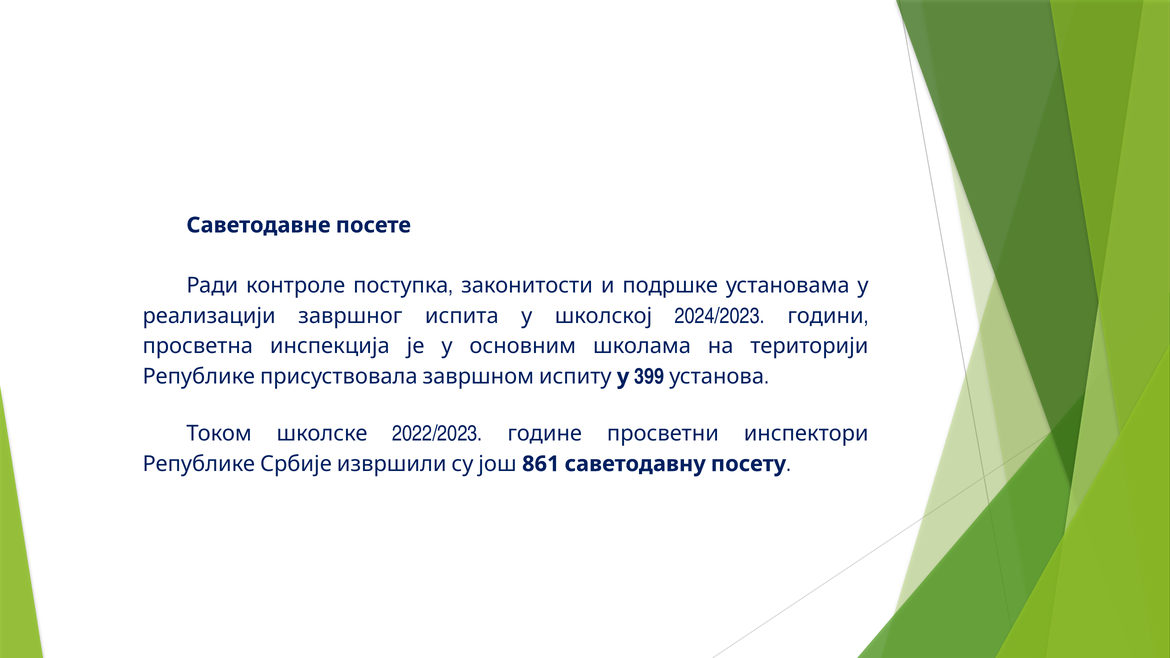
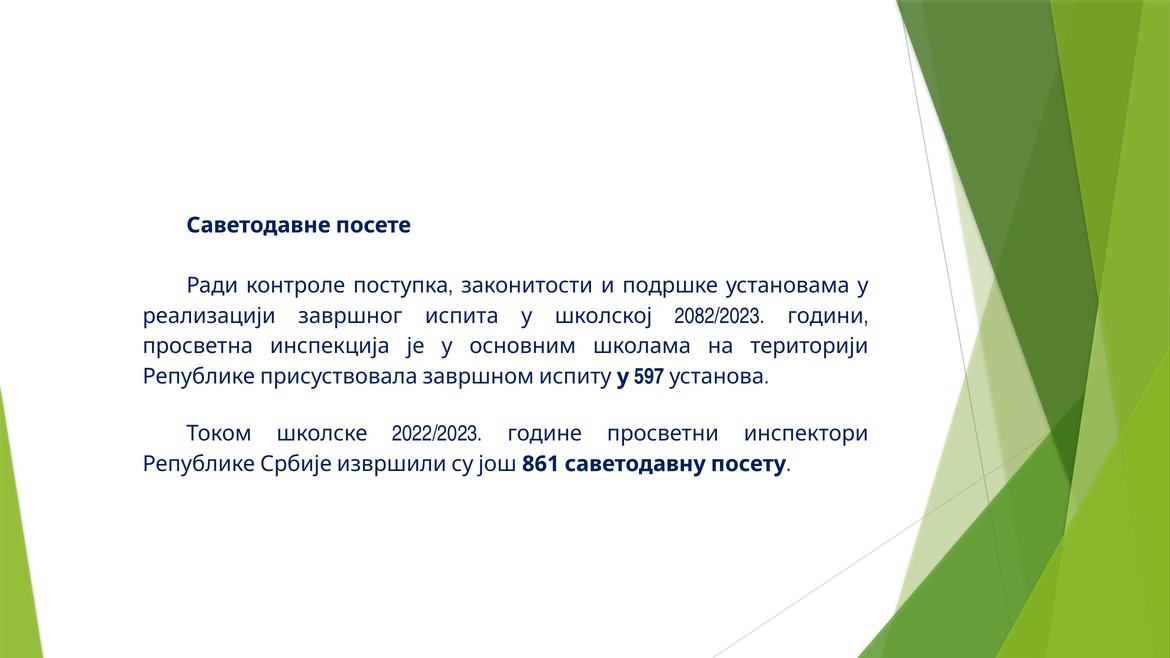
2024/2023: 2024/2023 -> 2082/2023
399: 399 -> 597
